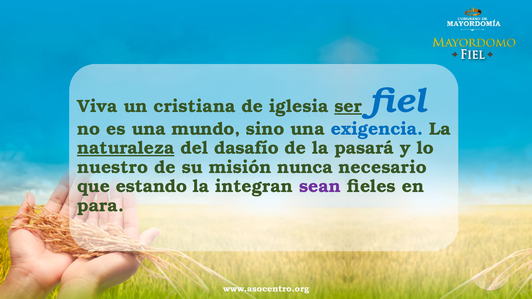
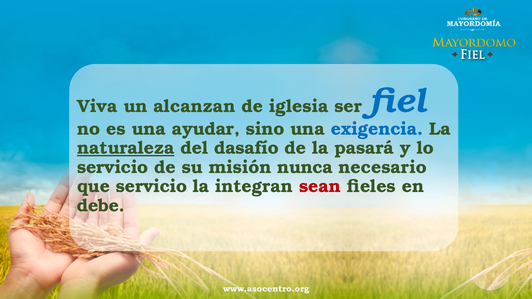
cristiana: cristiana -> alcanzan
ser underline: present -> none
mundo: mundo -> ayudar
nuestro at (113, 167): nuestro -> servicio
que estando: estando -> servicio
sean colour: purple -> red
para: para -> debe
